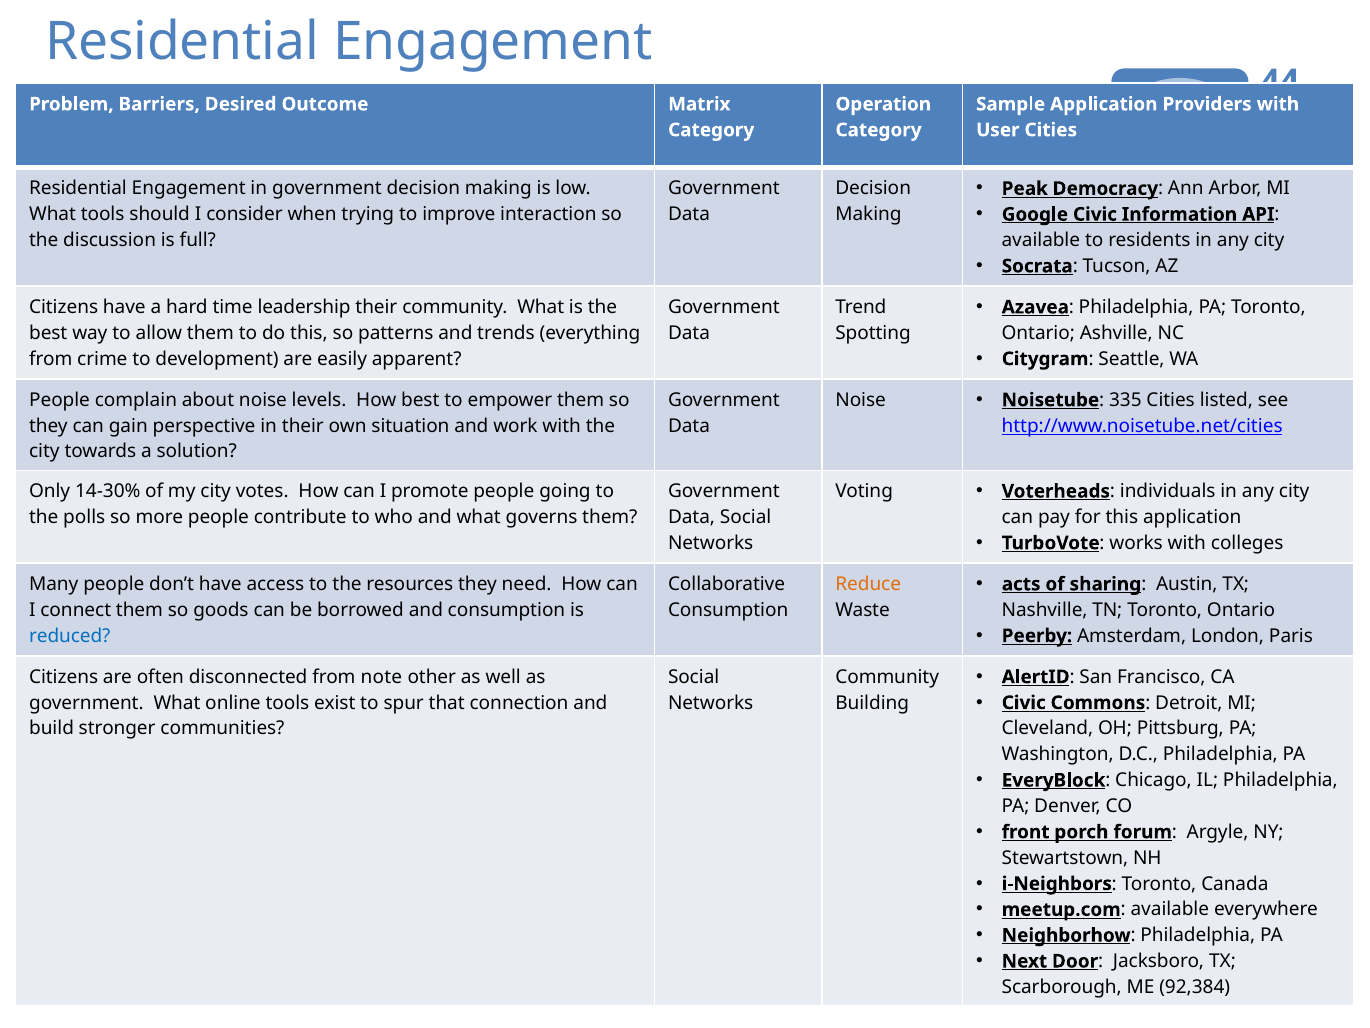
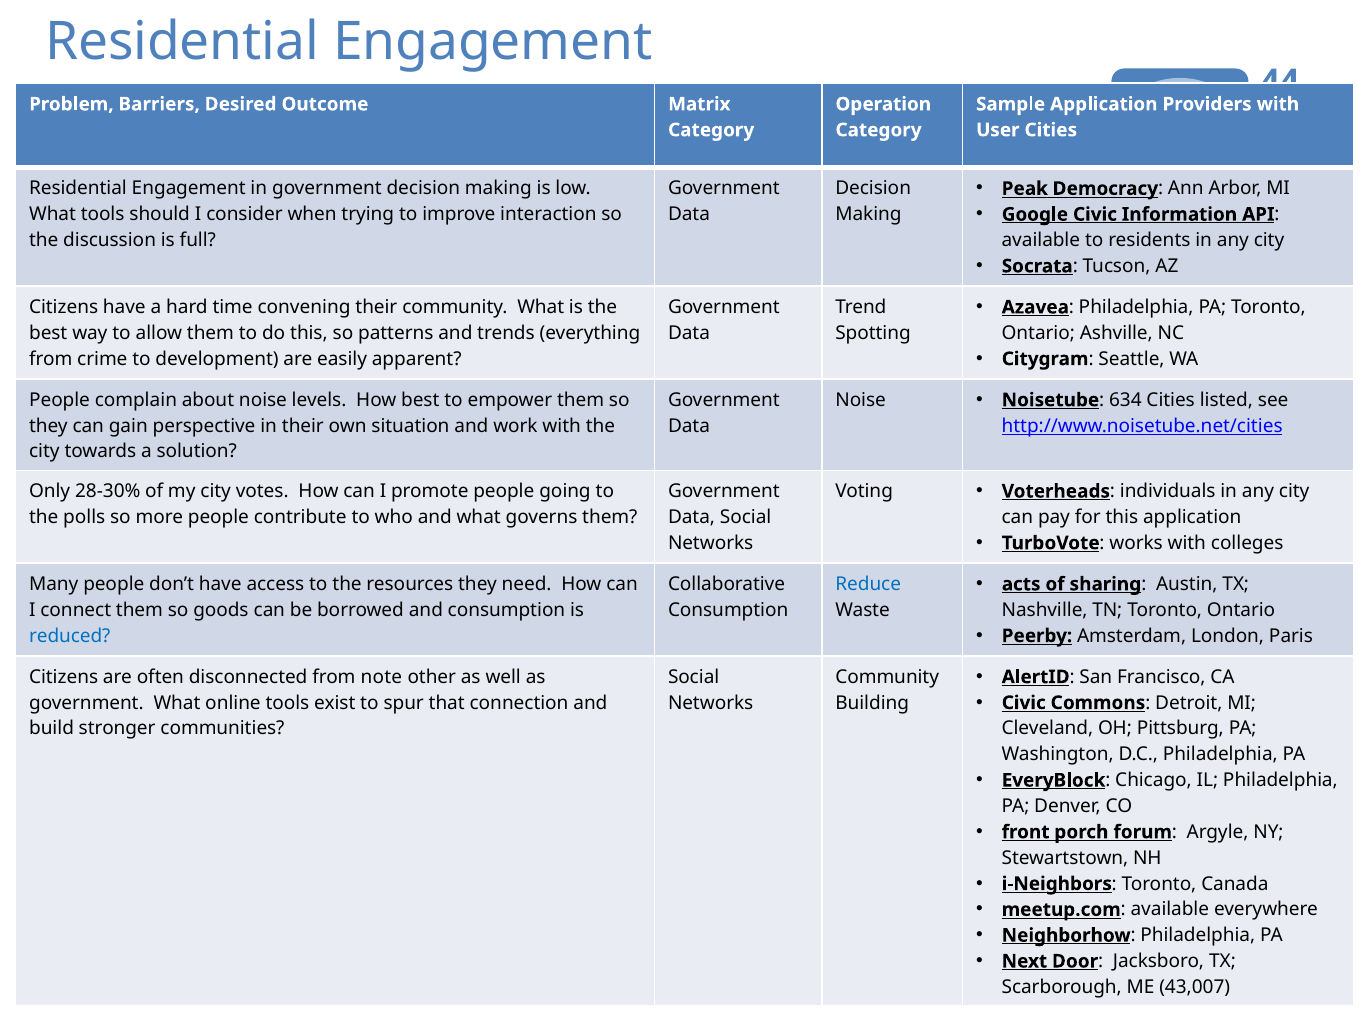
leadership: leadership -> convening
335: 335 -> 634
14-30%: 14-30% -> 28-30%
Reduce colour: orange -> blue
92,384: 92,384 -> 43,007
